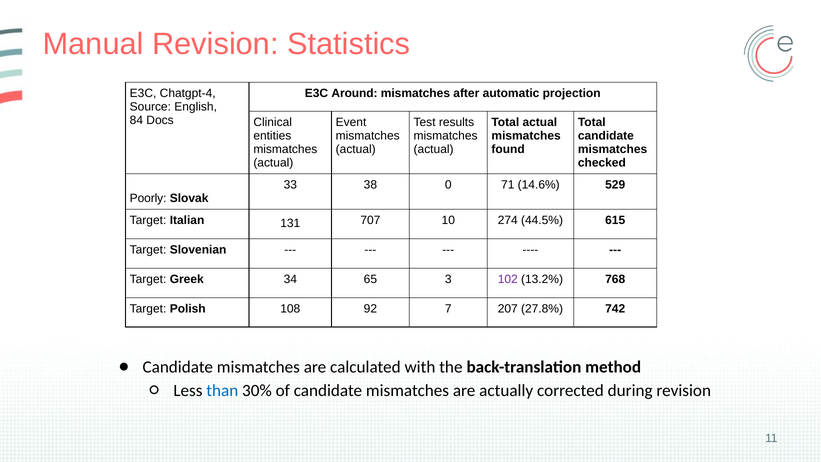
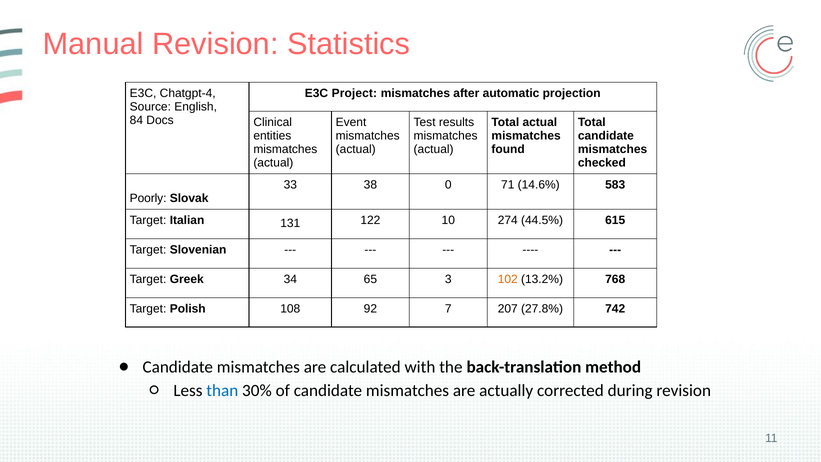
Around: Around -> Project
529: 529 -> 583
707: 707 -> 122
102 colour: purple -> orange
